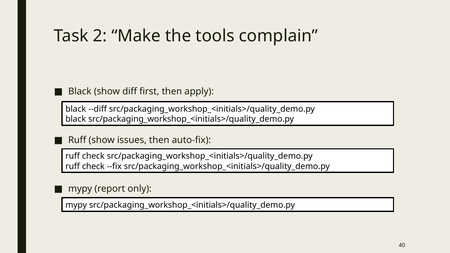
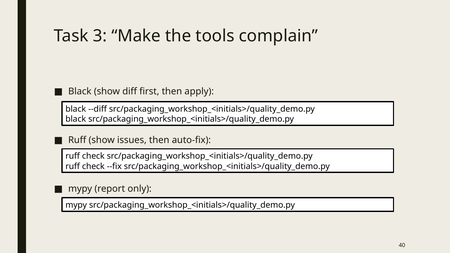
2: 2 -> 3
